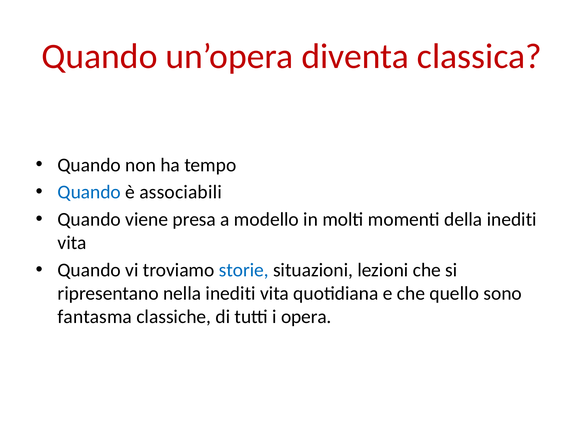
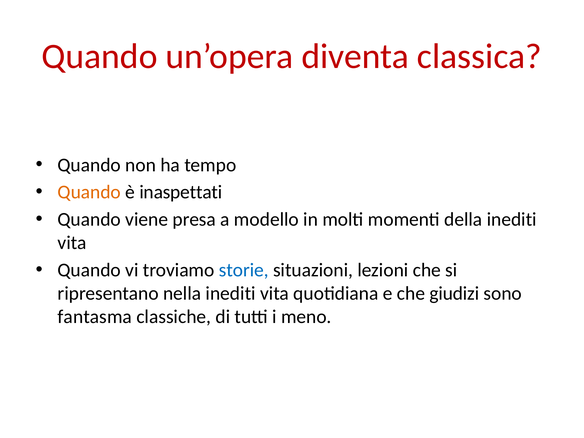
Quando at (89, 192) colour: blue -> orange
associabili: associabili -> inaspettati
quello: quello -> giudizi
opera: opera -> meno
